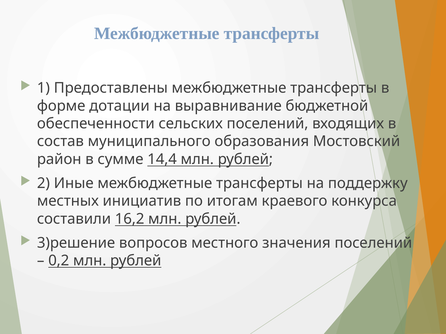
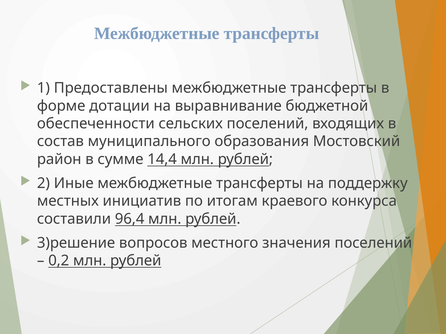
16,2: 16,2 -> 96,4
